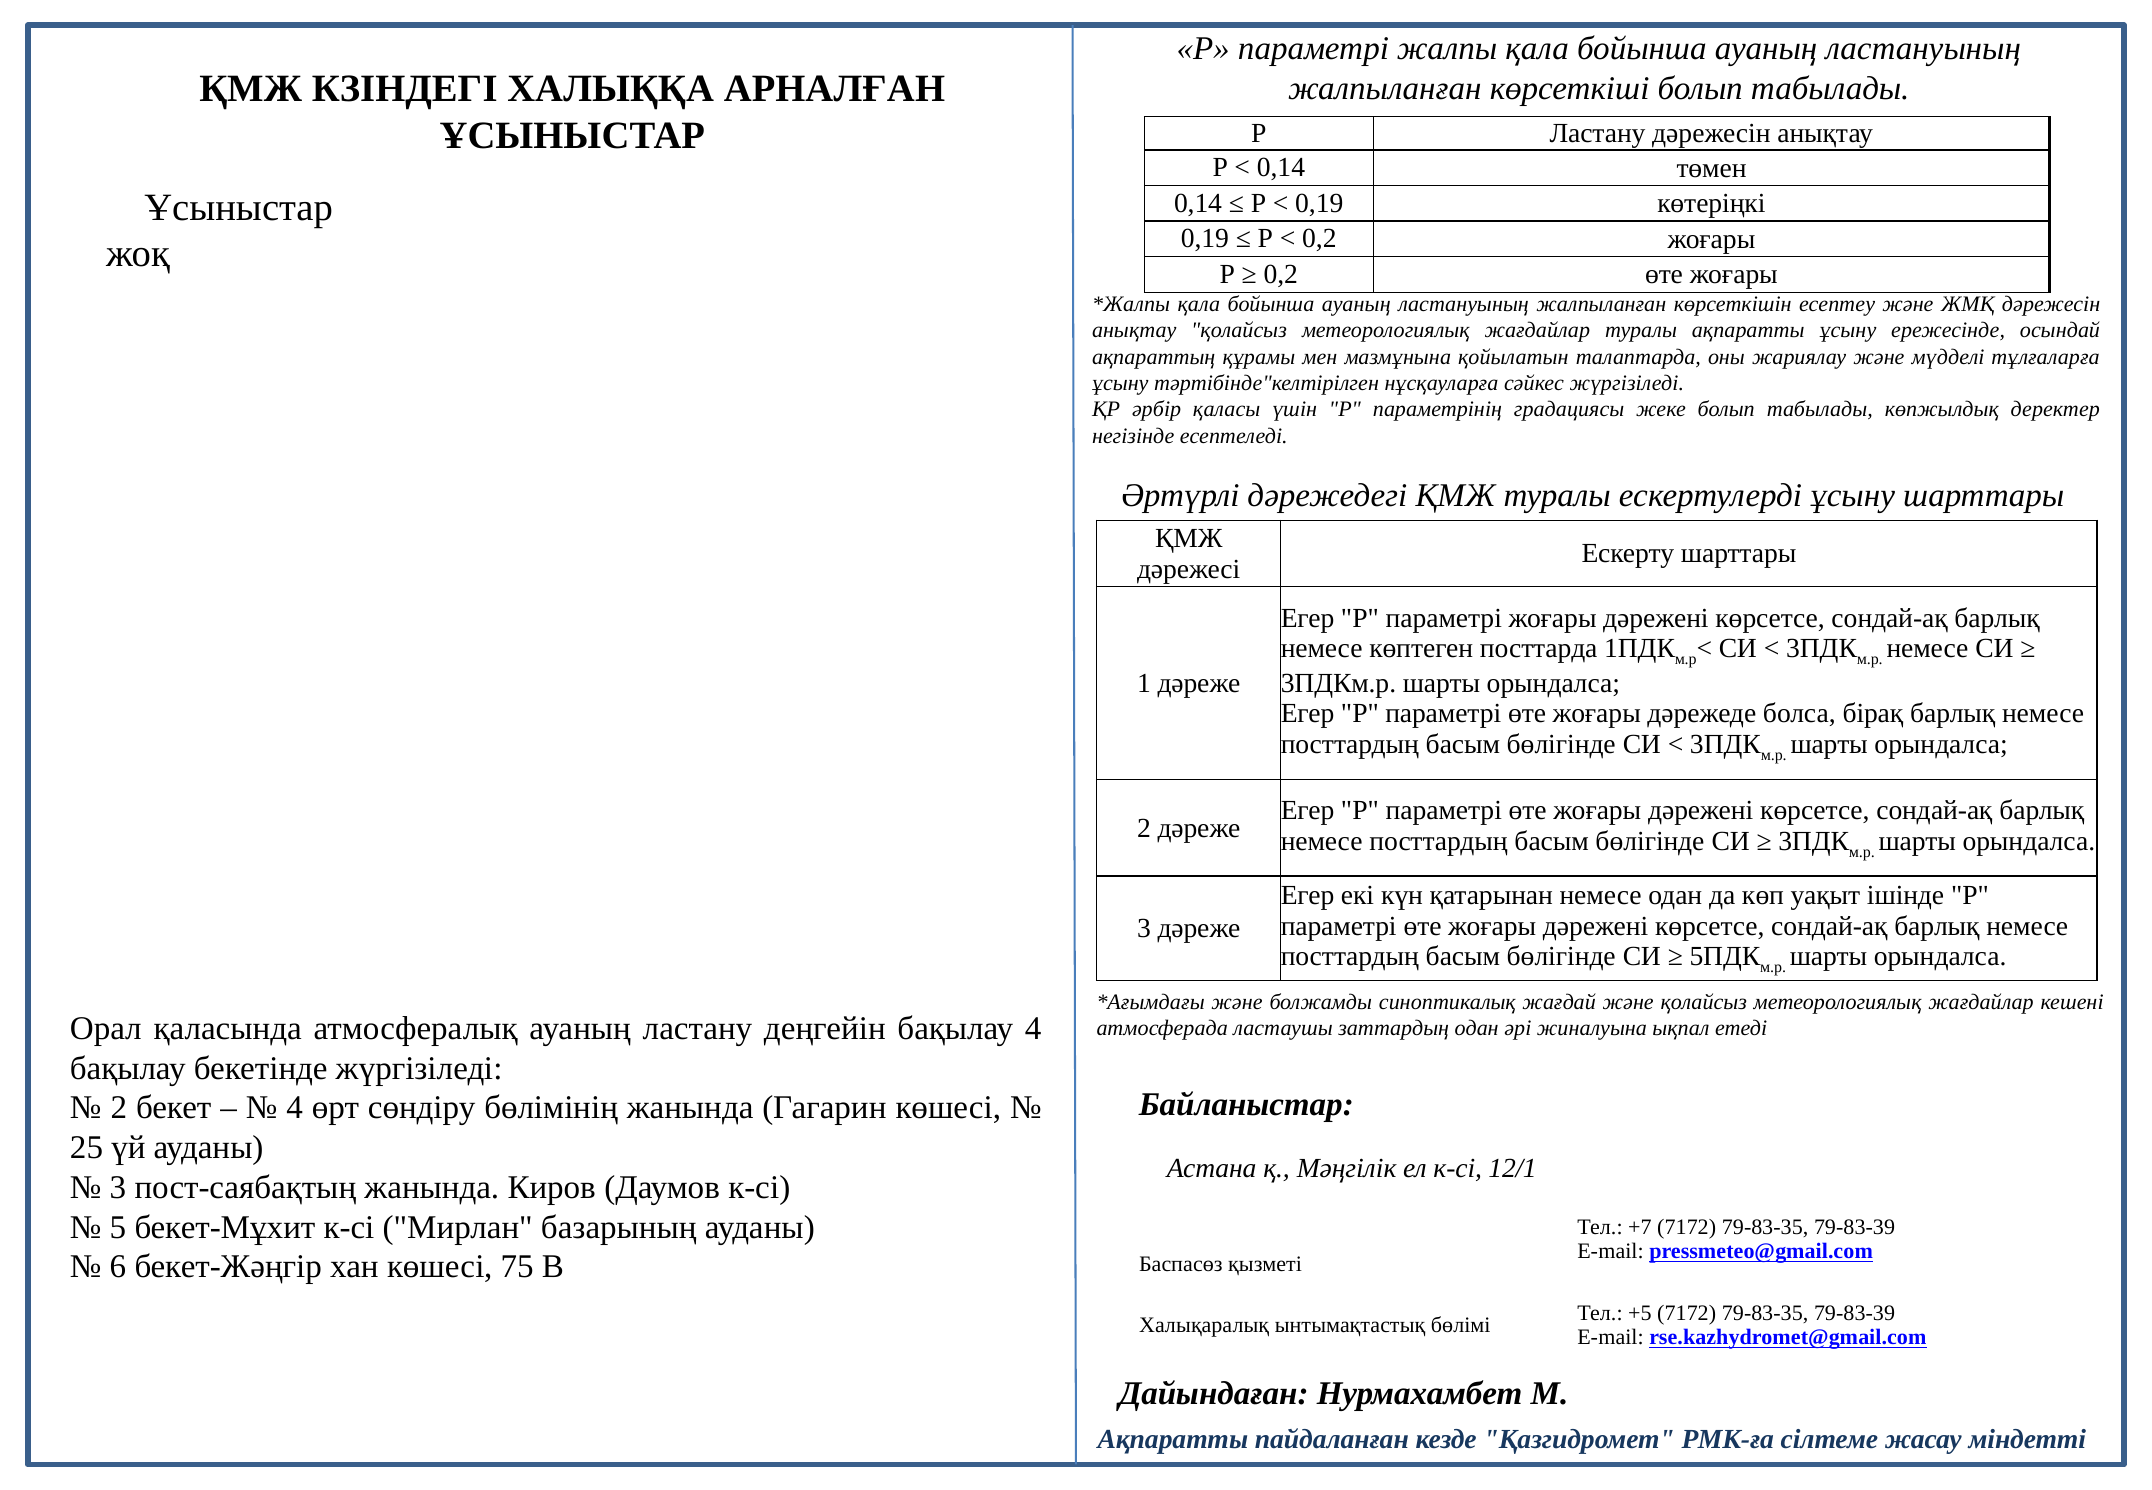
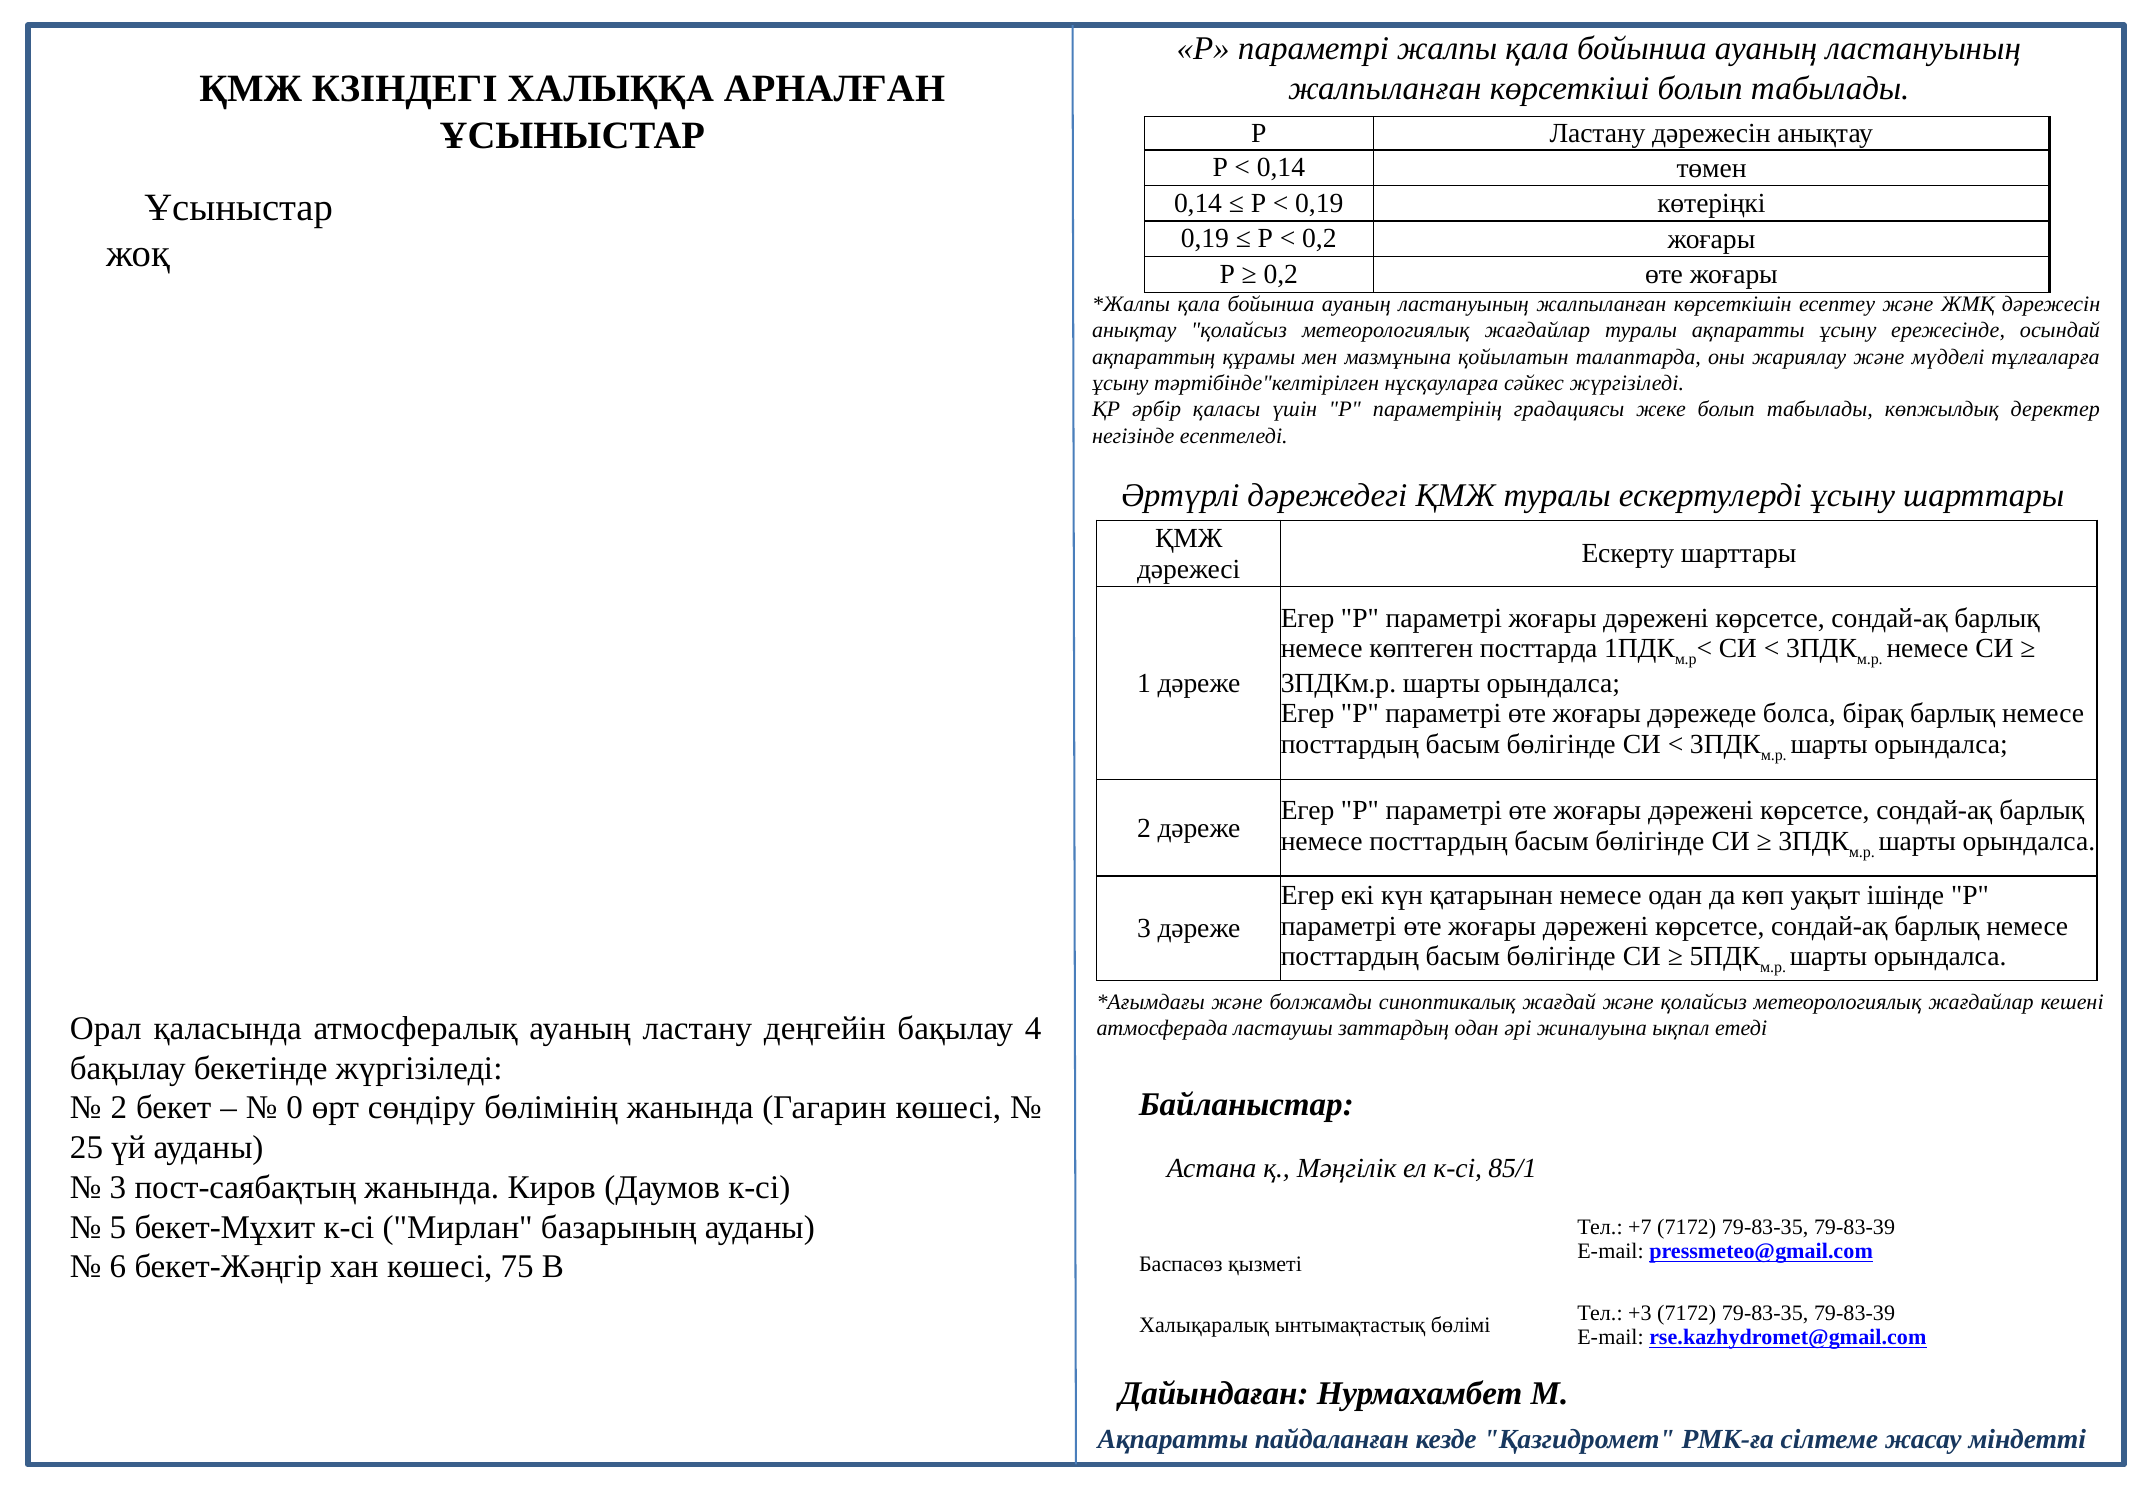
4 at (295, 1108): 4 -> 0
12/1: 12/1 -> 85/1
+5: +5 -> +3
